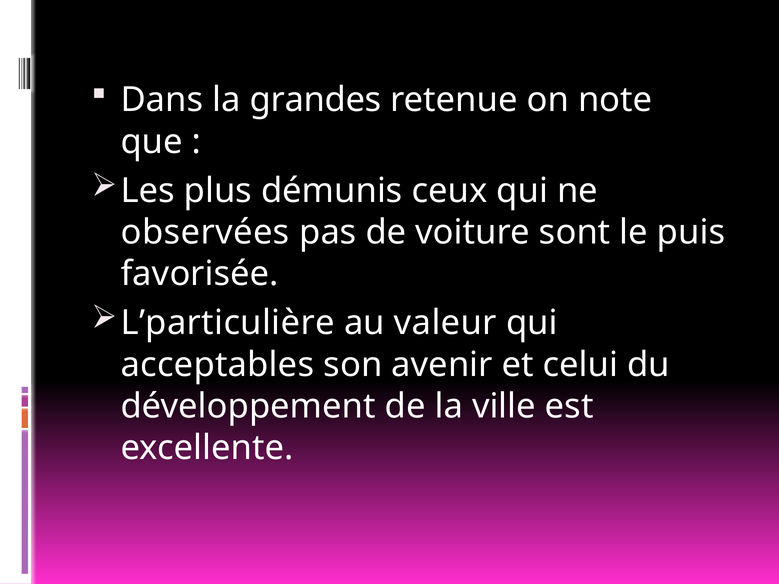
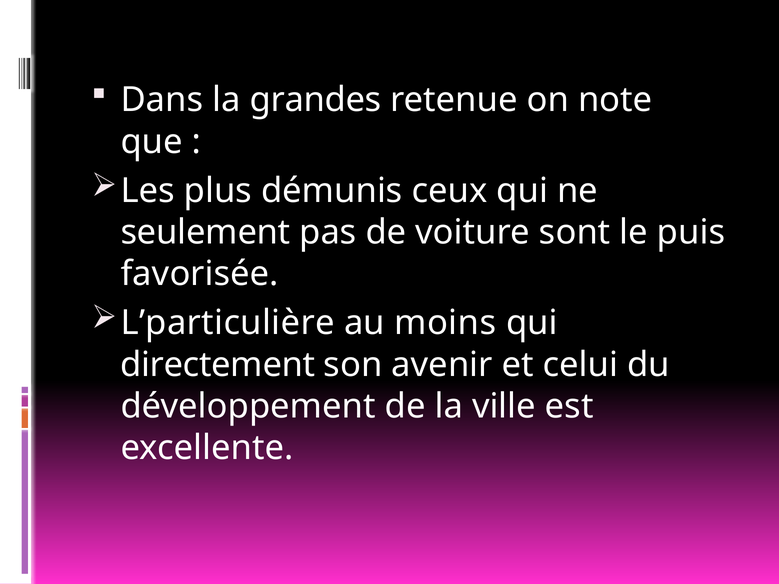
observées: observées -> seulement
valeur: valeur -> moins
acceptables: acceptables -> directement
